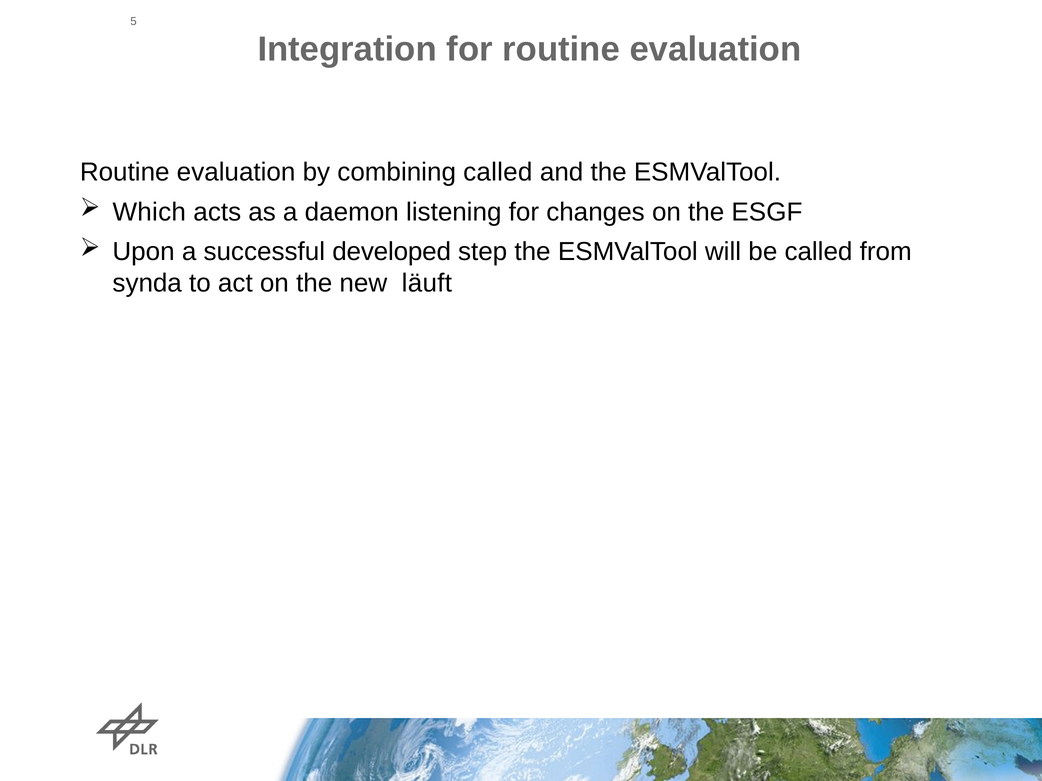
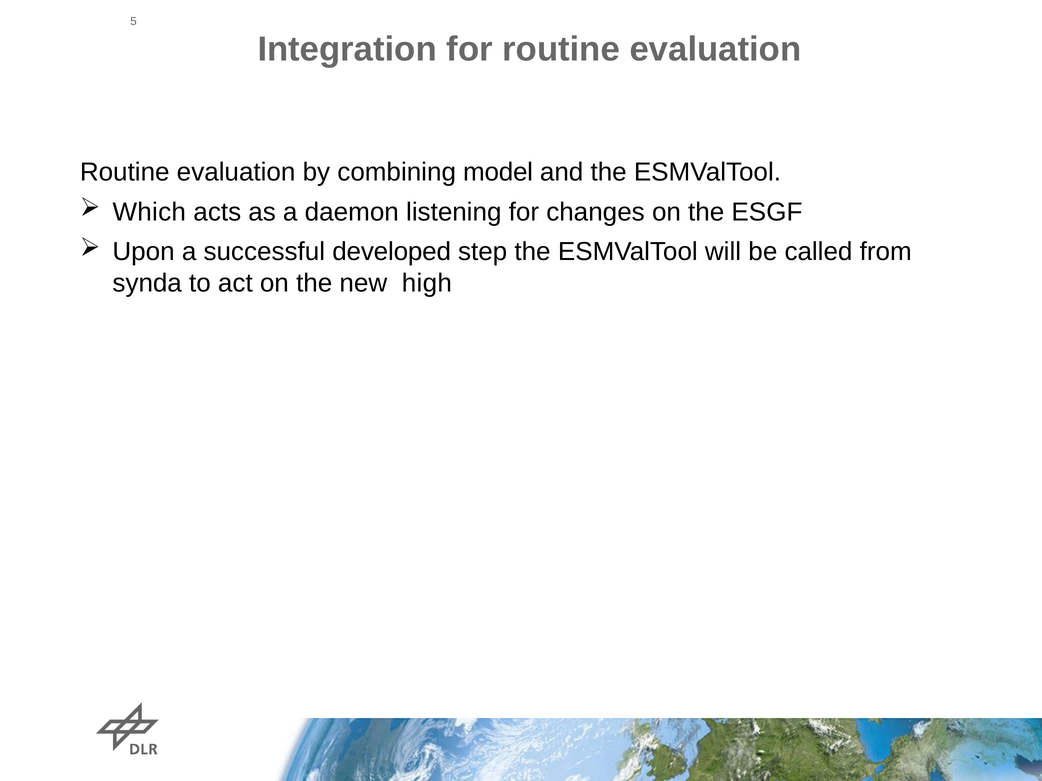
combining called: called -> model
läuft: läuft -> high
